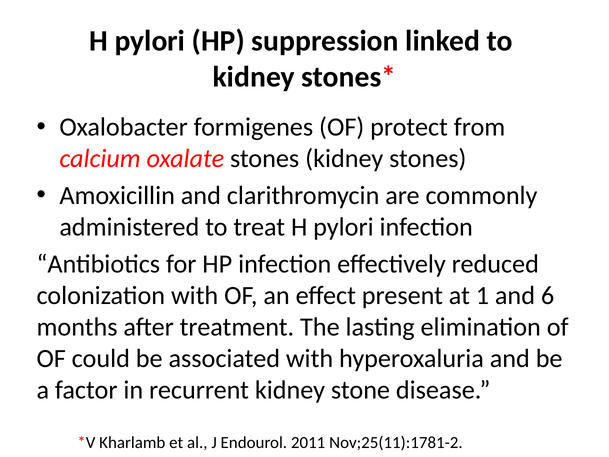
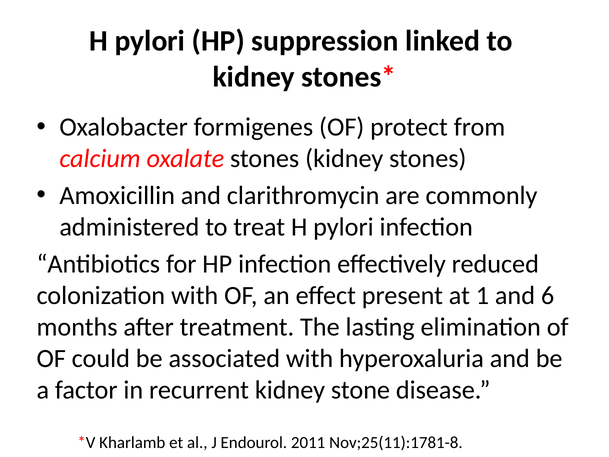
Nov;25(11):1781-2: Nov;25(11):1781-2 -> Nov;25(11):1781-8
